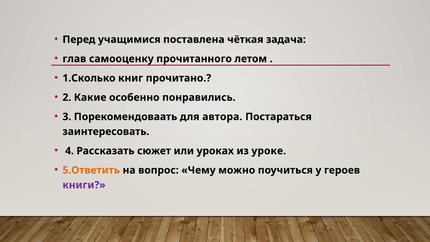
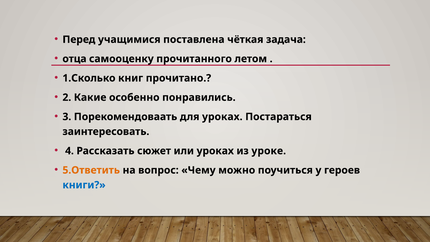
глав: глав -> отца
для автора: автора -> уроках
книги colour: purple -> blue
